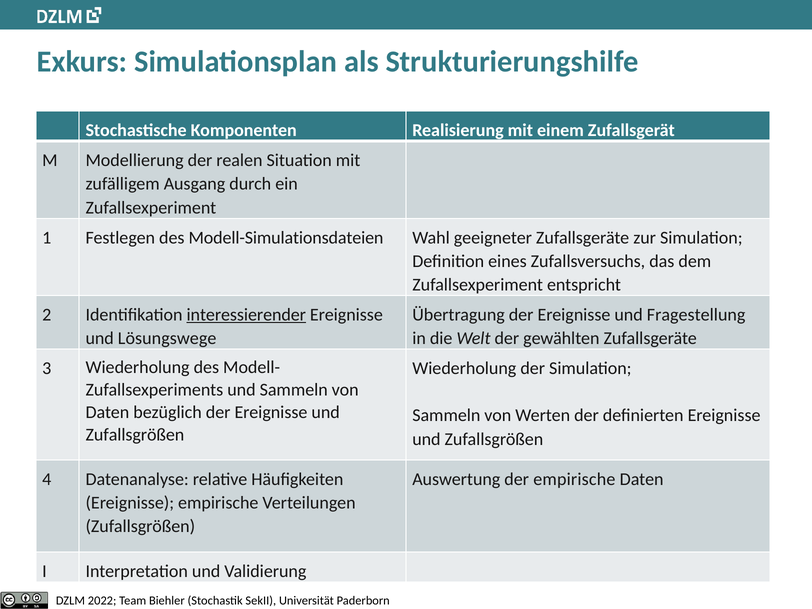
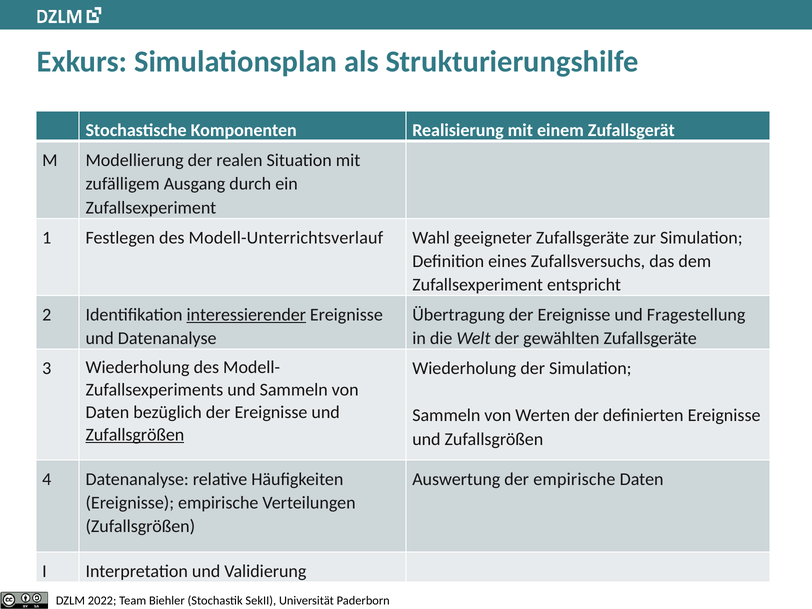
Modell-Simulationsdateien: Modell-Simulationsdateien -> Modell-Unterrichtsverlauf
und Lösungswege: Lösungswege -> Datenanalyse
Zufallsgrößen at (135, 435) underline: none -> present
